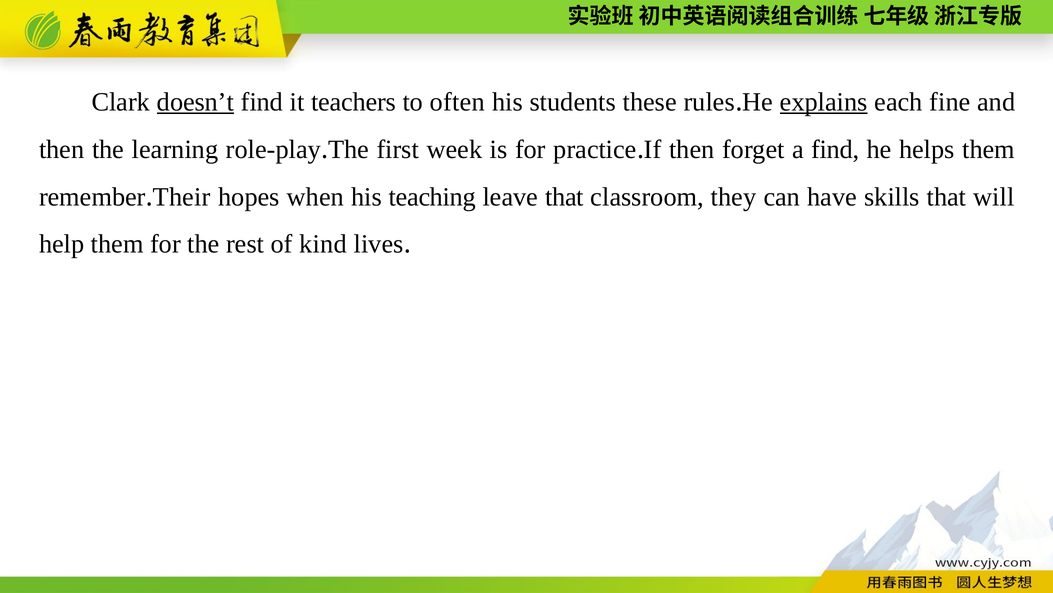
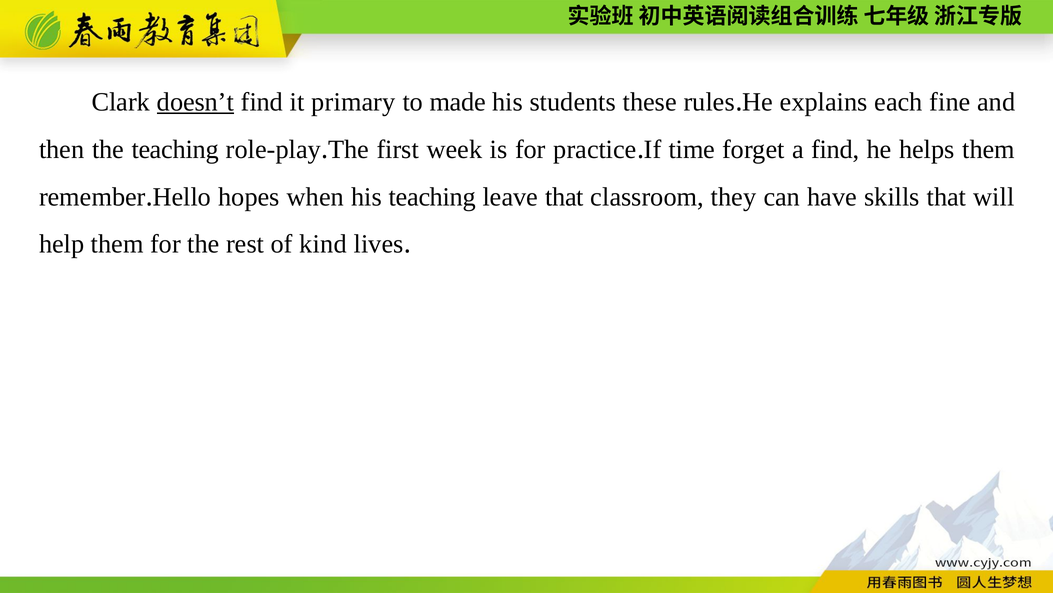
teachers: teachers -> primary
often: often -> made
explains underline: present -> none
the learning: learning -> teaching
then at (692, 149): then -> time
Their: Their -> Hello
